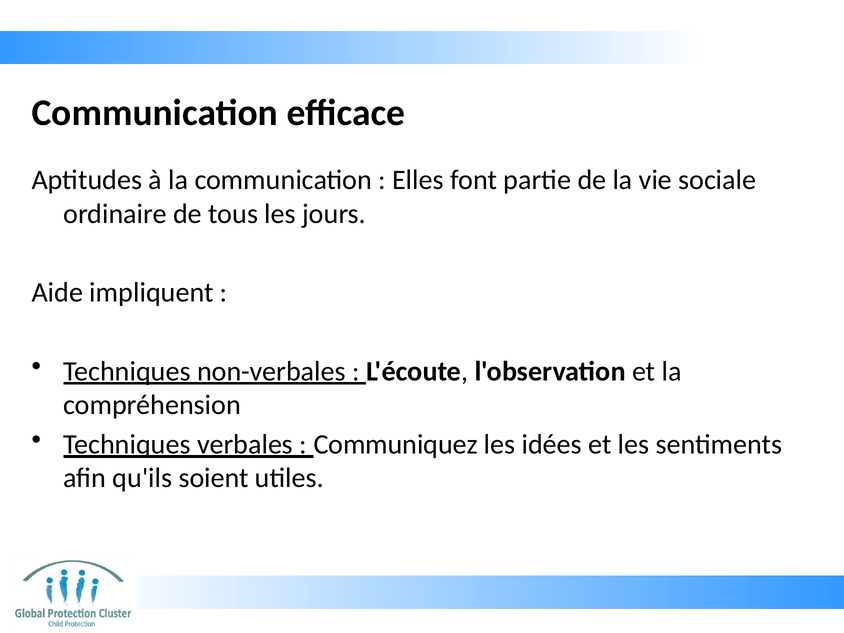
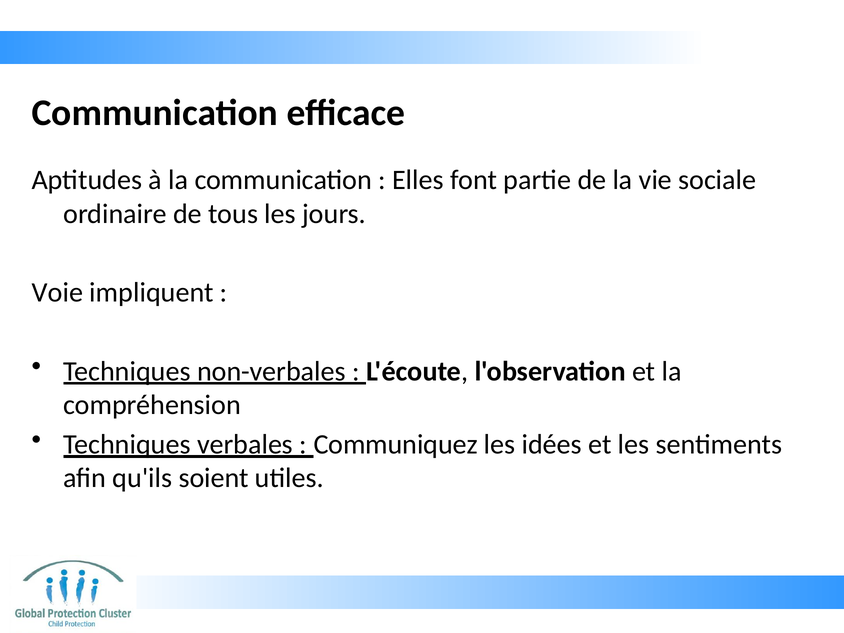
Aide: Aide -> Voie
